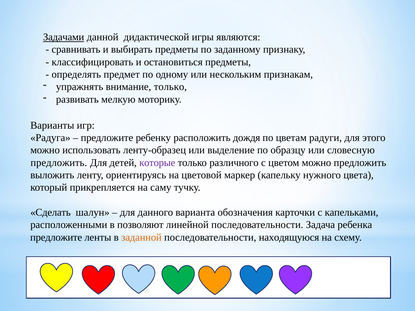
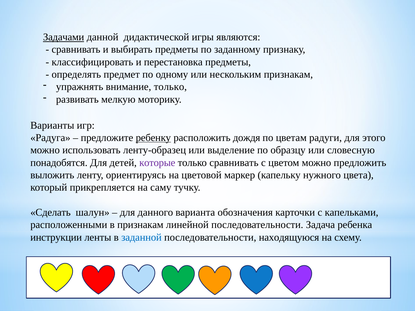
остановиться: остановиться -> перестановка
ребенку underline: none -> present
предложить at (59, 163): предложить -> понадобятся
только различного: различного -> сравнивать
в позволяют: позволяют -> признакам
предложите at (56, 237): предложите -> инструкции
заданной colour: orange -> blue
